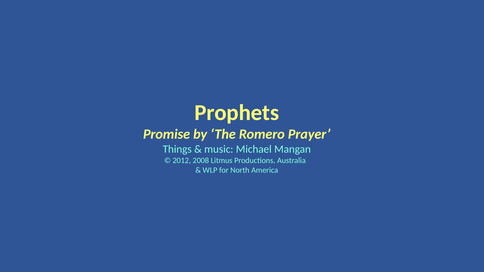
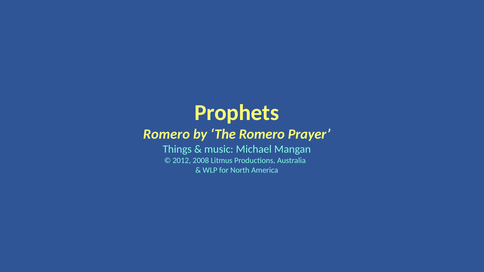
Promise at (167, 134): Promise -> Romero
